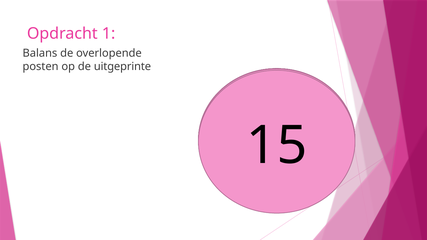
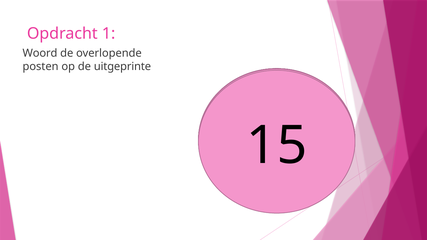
Balans: Balans -> Woord
